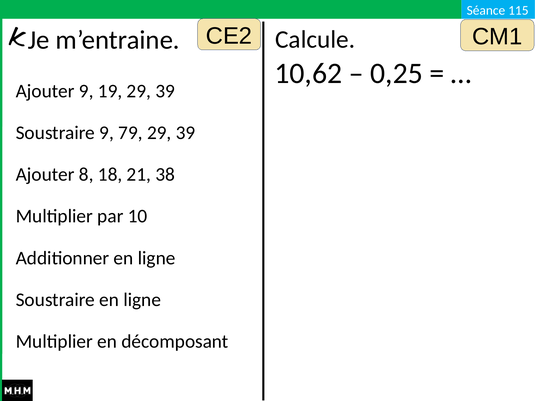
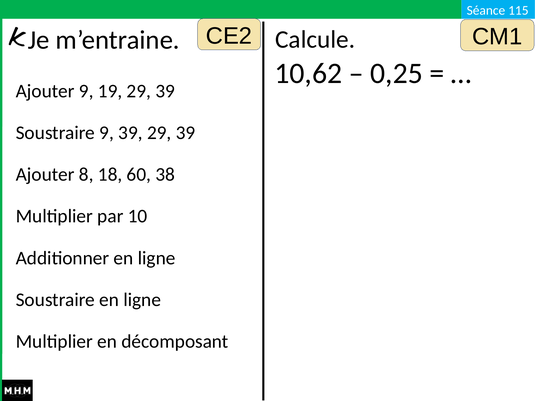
9 79: 79 -> 39
21: 21 -> 60
